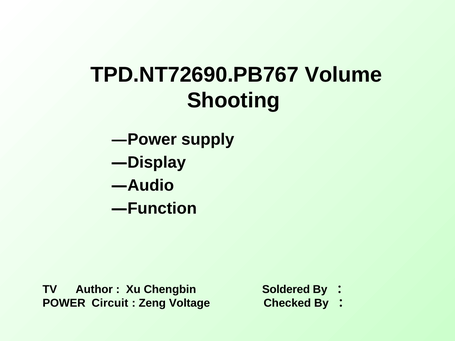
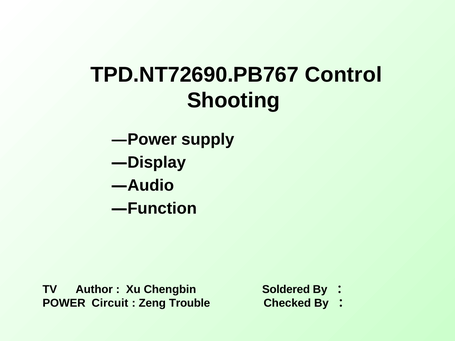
Volume: Volume -> Control
Voltage: Voltage -> Trouble
